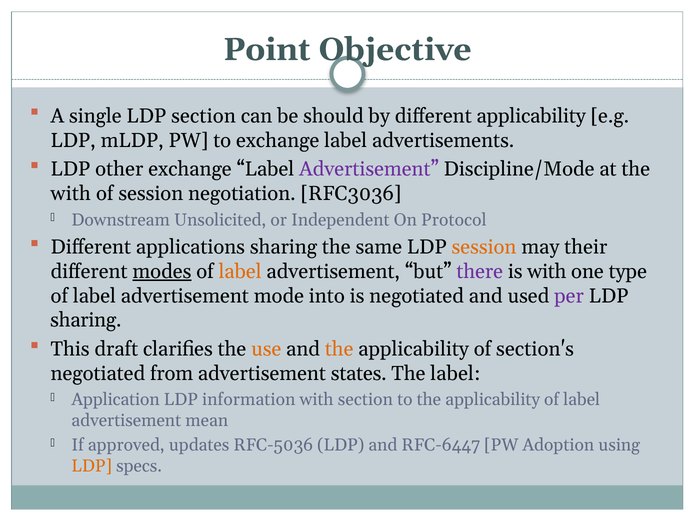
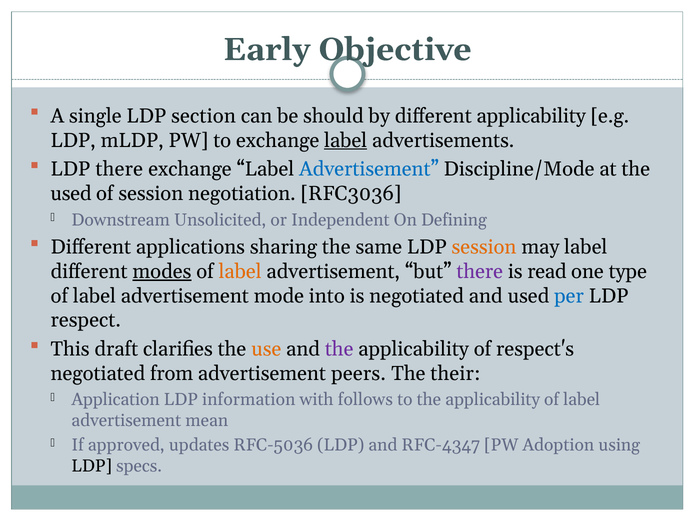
Point: Point -> Early
label at (346, 140) underline: none -> present
LDP other: other -> there
Advertisement at (369, 169) colour: purple -> blue
with at (71, 194): with -> used
Protocol: Protocol -> Defining
may their: their -> label
is with: with -> read
per colour: purple -> blue
sharing at (86, 320): sharing -> respect
the at (339, 349) colour: orange -> purple
section's: section's -> respect's
states: states -> peers
The label: label -> their
with section: section -> follows
RFC-6447: RFC-6447 -> RFC-4347
LDP at (92, 466) colour: orange -> black
